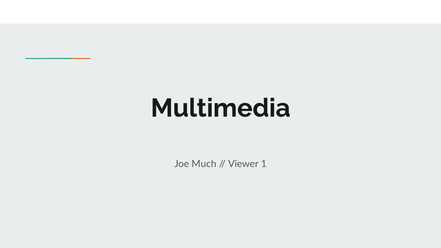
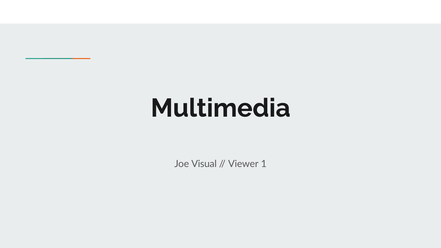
Much: Much -> Visual
